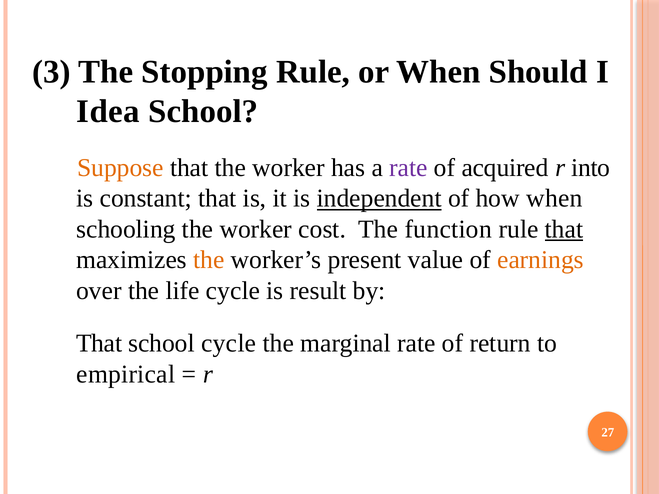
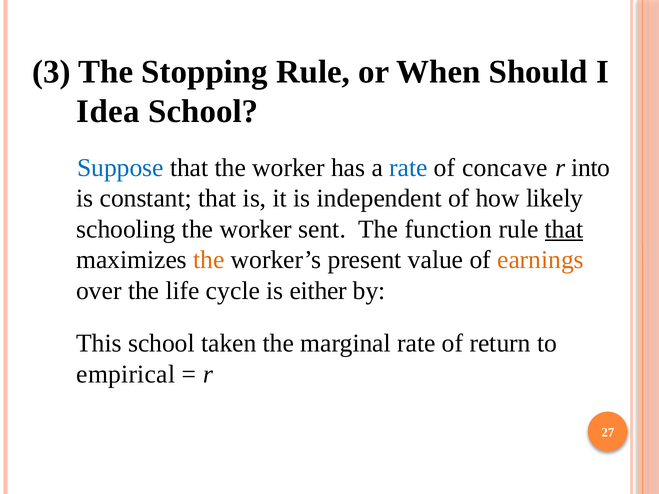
Suppose colour: orange -> blue
rate at (408, 168) colour: purple -> blue
acquired: acquired -> concave
independent underline: present -> none
how when: when -> likely
cost: cost -> sent
result: result -> either
That at (99, 344): That -> This
school cycle: cycle -> taken
